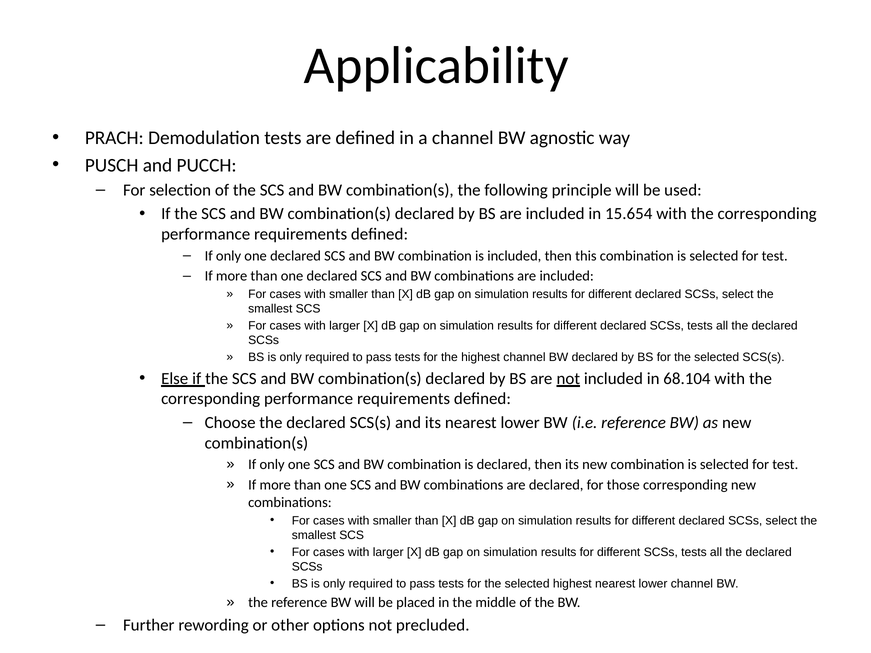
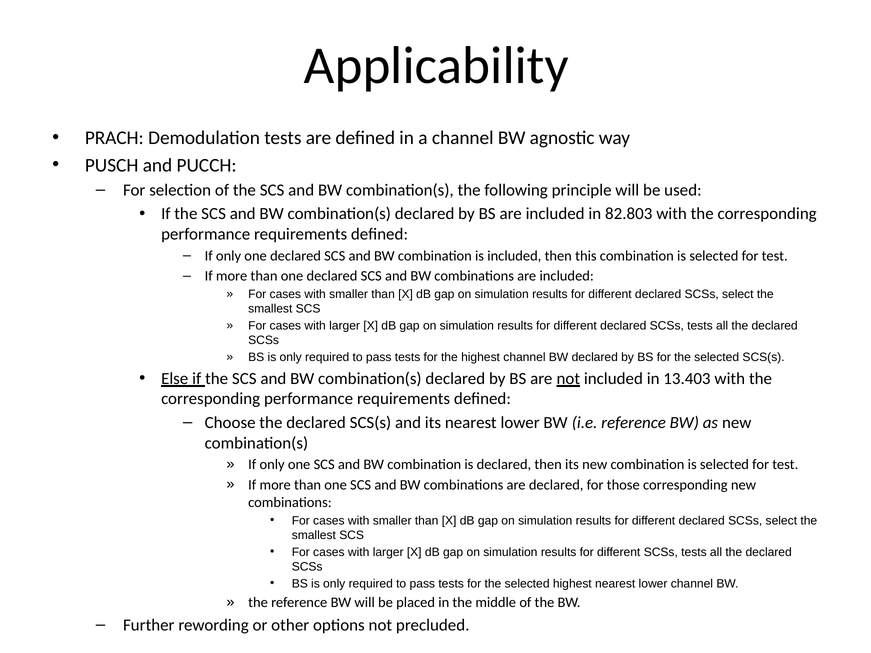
15.654: 15.654 -> 82.803
68.104: 68.104 -> 13.403
